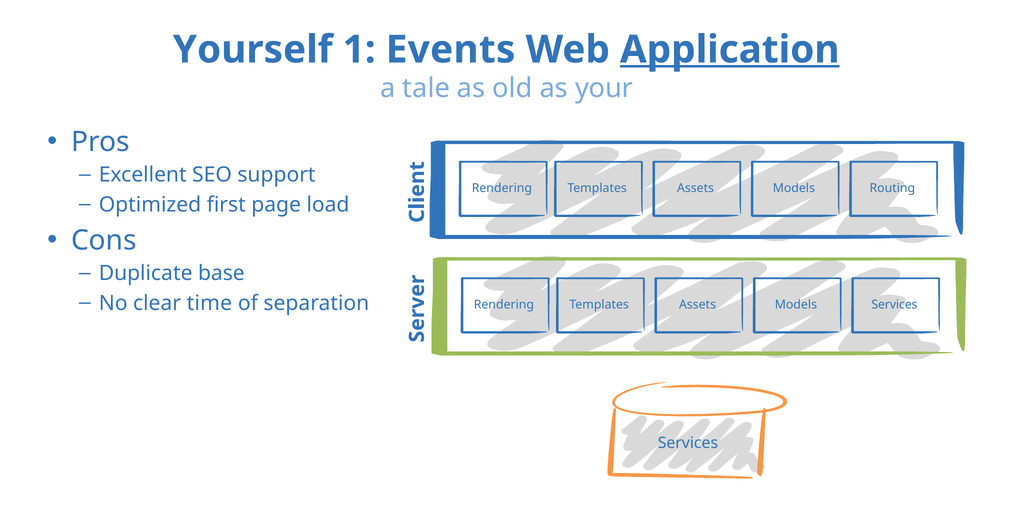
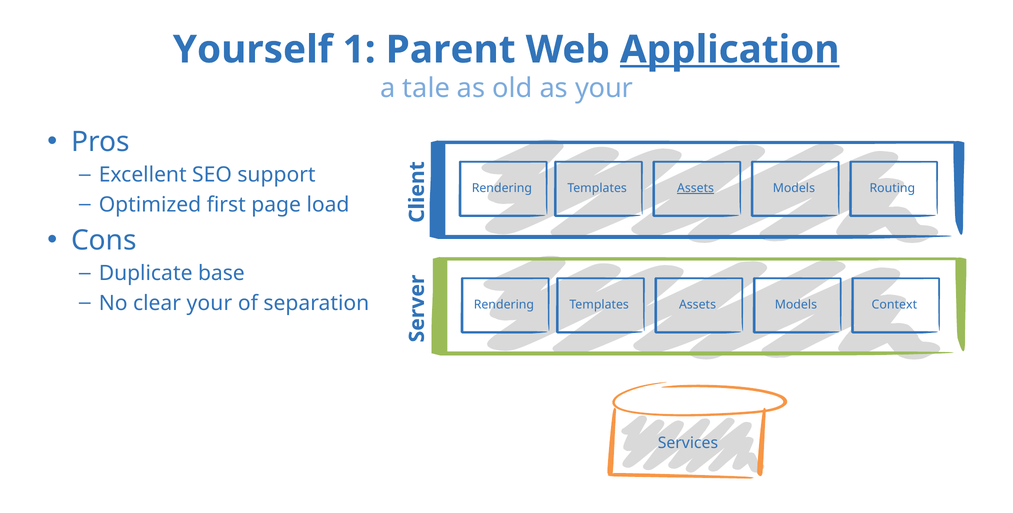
Events: Events -> Parent
Assets at (696, 188) underline: none -> present
clear time: time -> your
Models Services: Services -> Context
